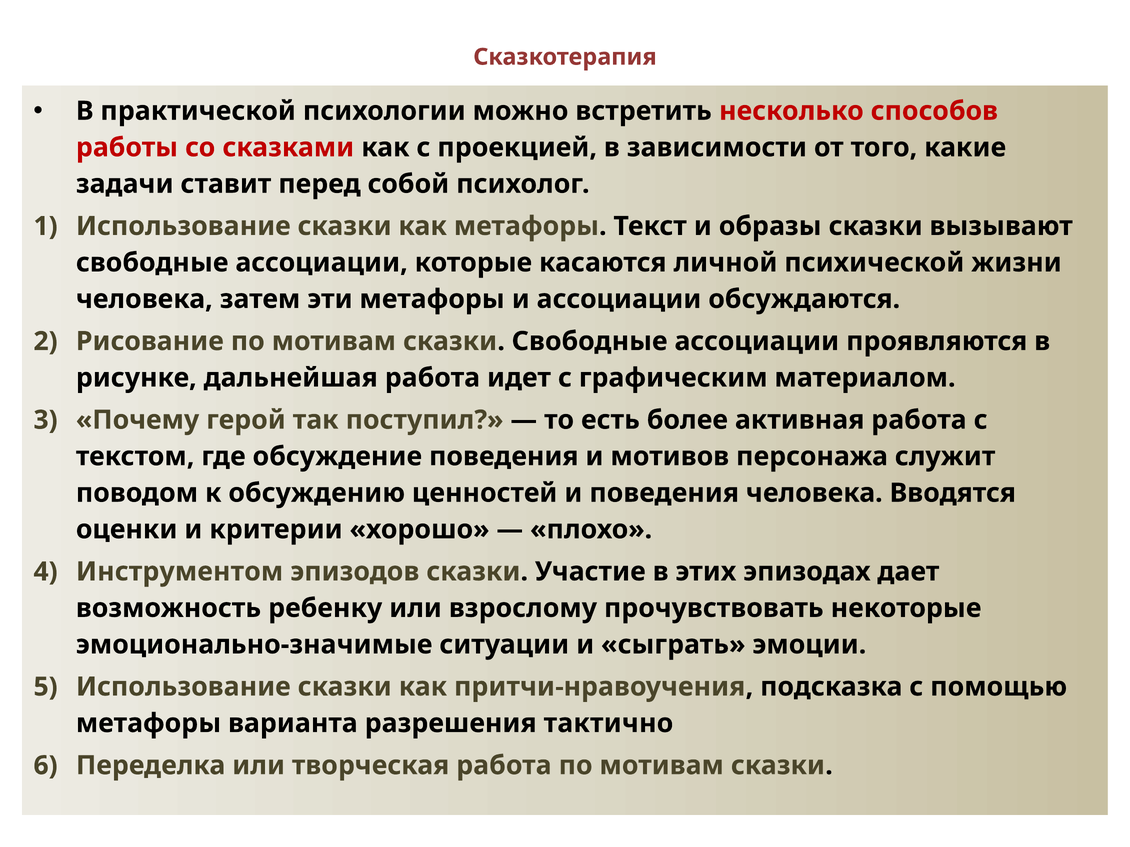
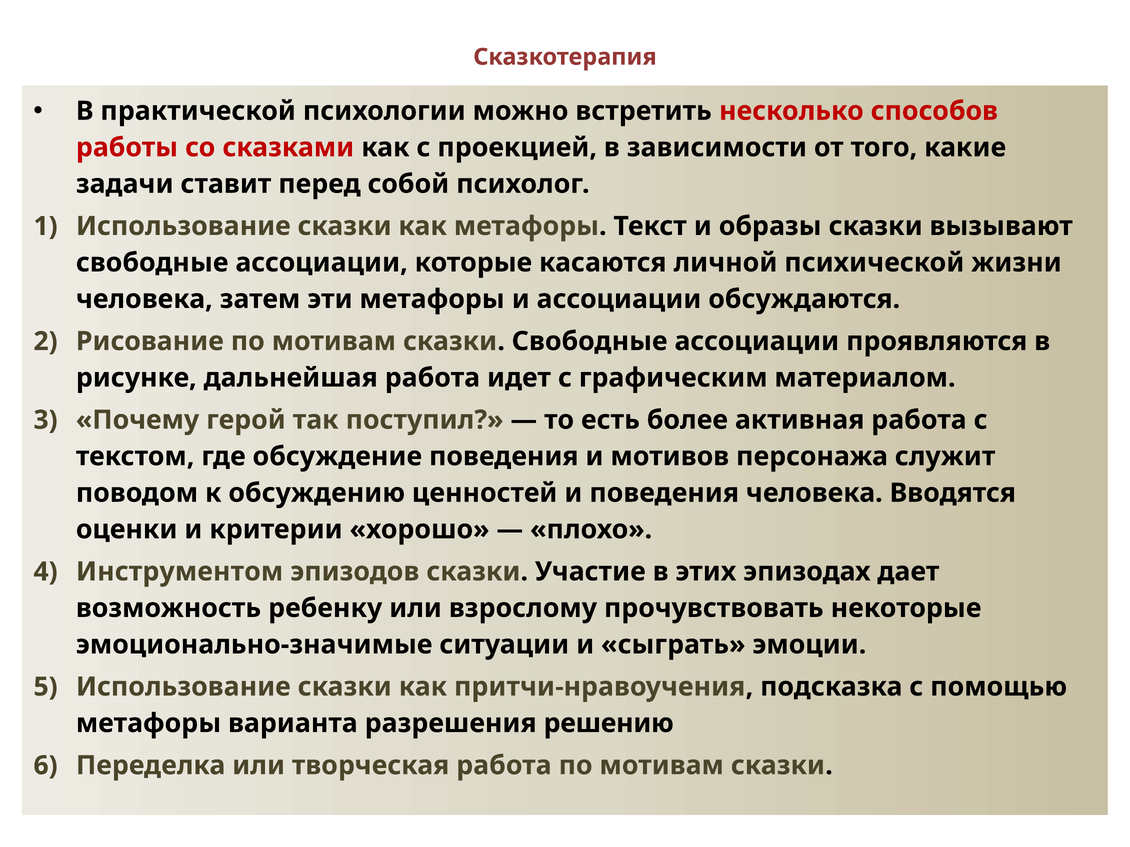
тактично: тактично -> решению
